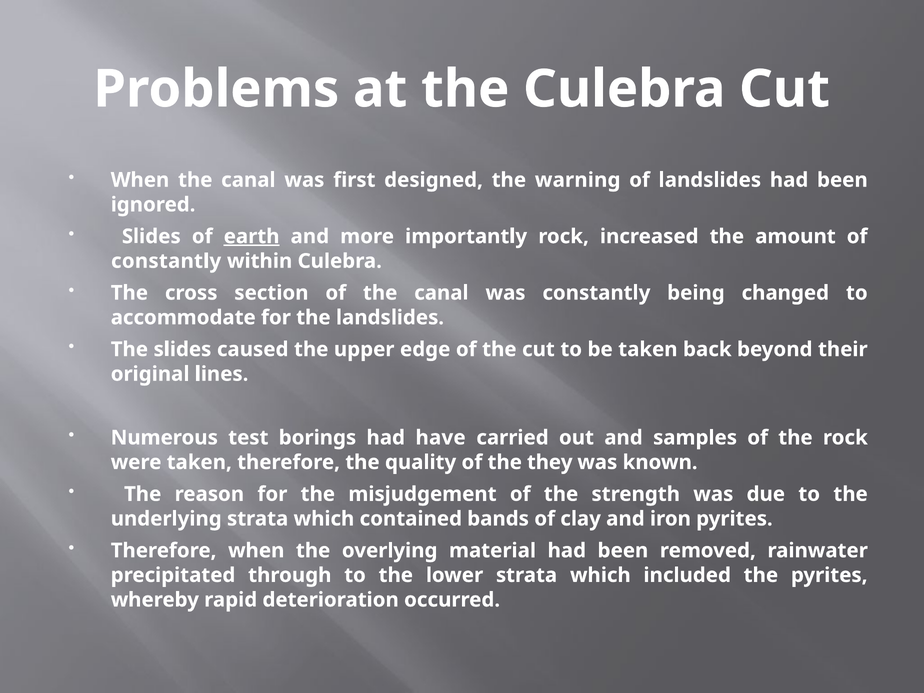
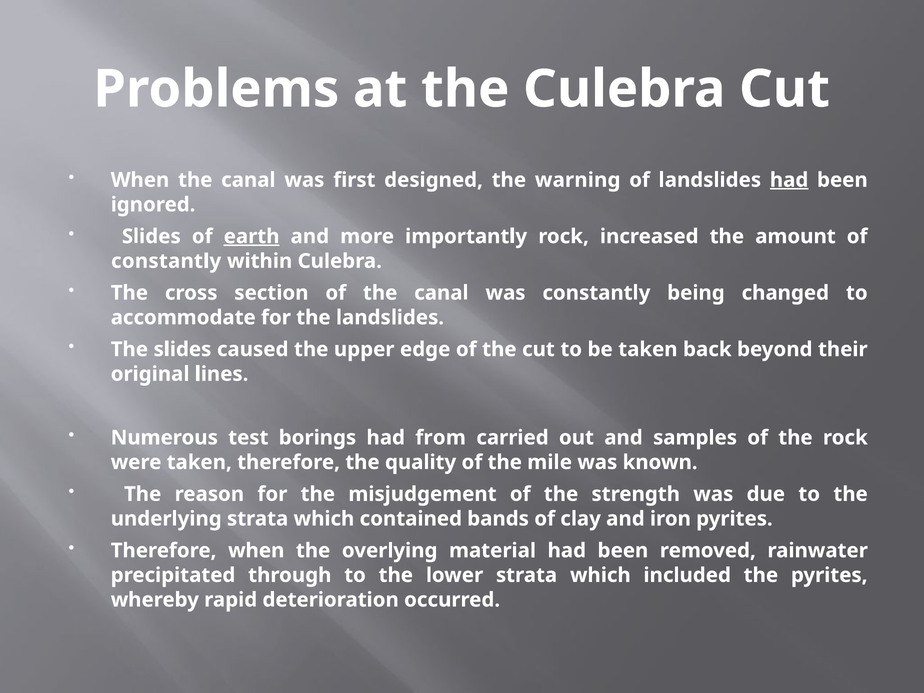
had at (789, 180) underline: none -> present
have: have -> from
they: they -> mile
